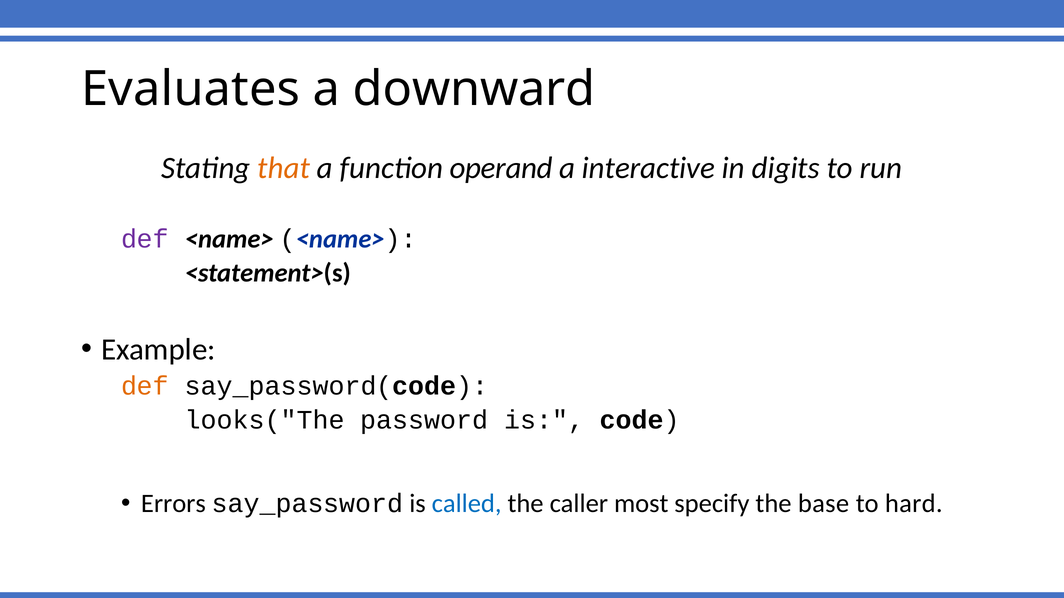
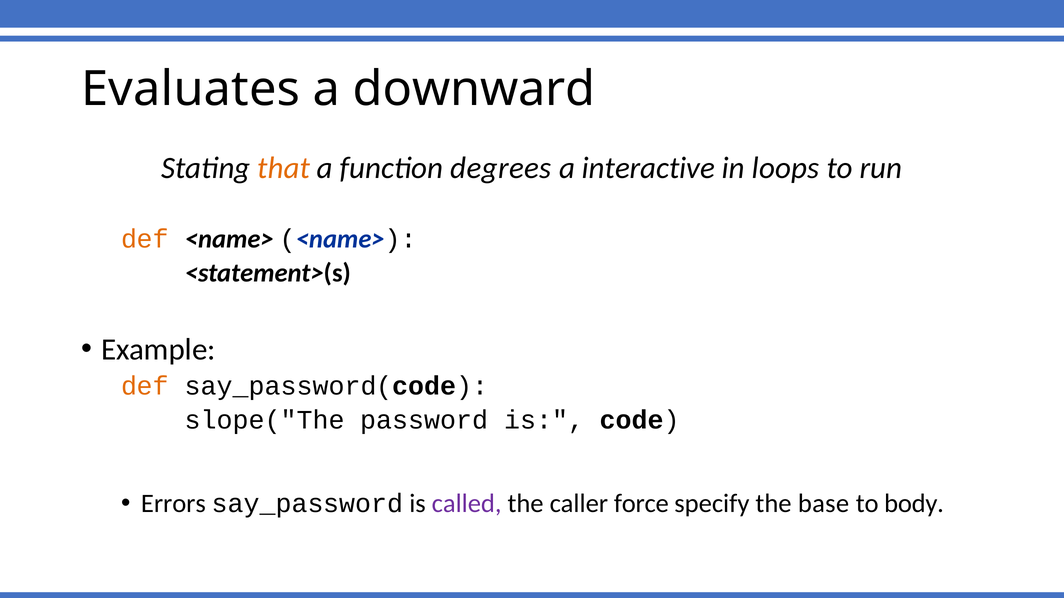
operand: operand -> degrees
digits: digits -> loops
def at (145, 239) colour: purple -> orange
looks("The: looks("The -> slope("The
called colour: blue -> purple
most: most -> force
hard: hard -> body
